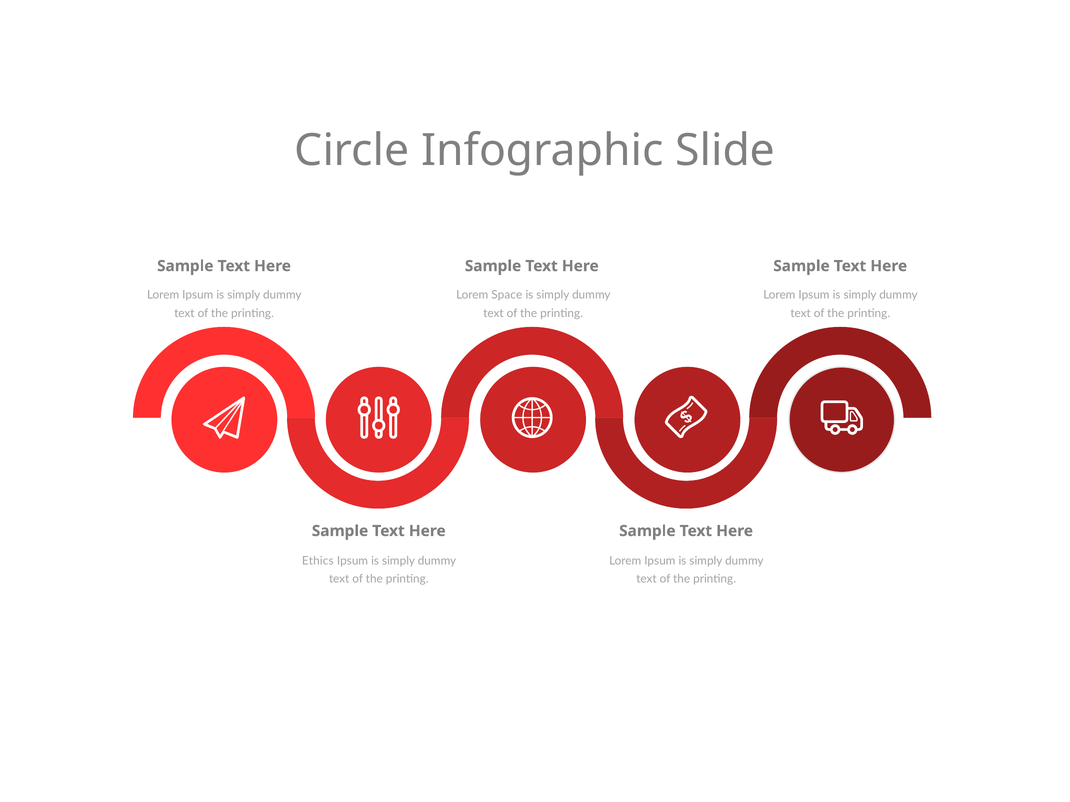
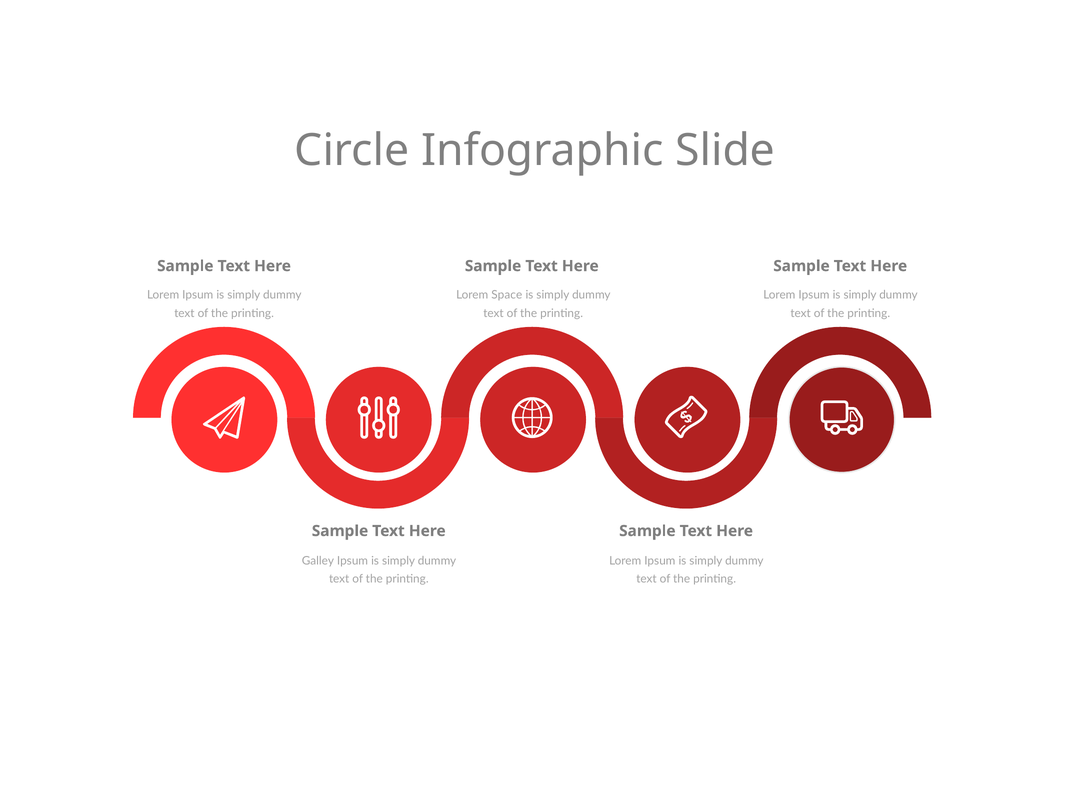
Ethics: Ethics -> Galley
